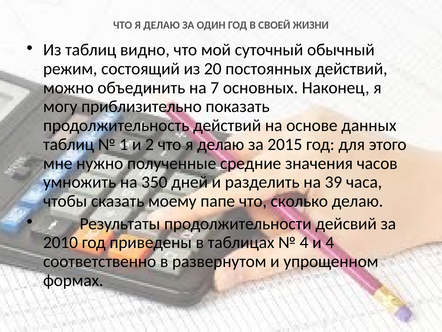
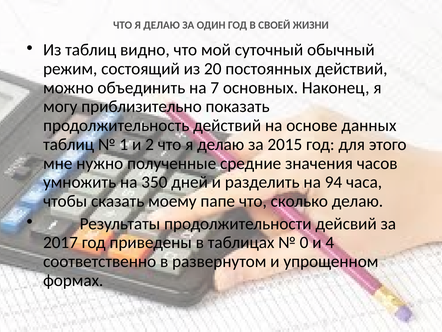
39: 39 -> 94
2010: 2010 -> 2017
4 at (304, 242): 4 -> 0
